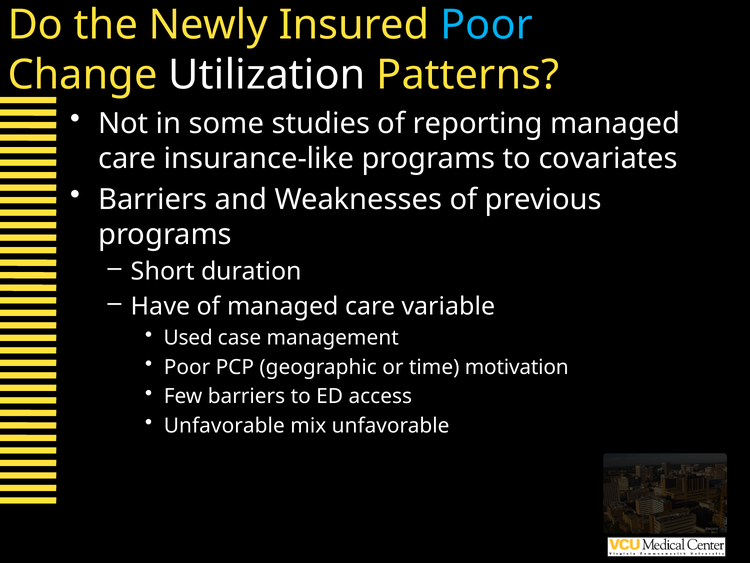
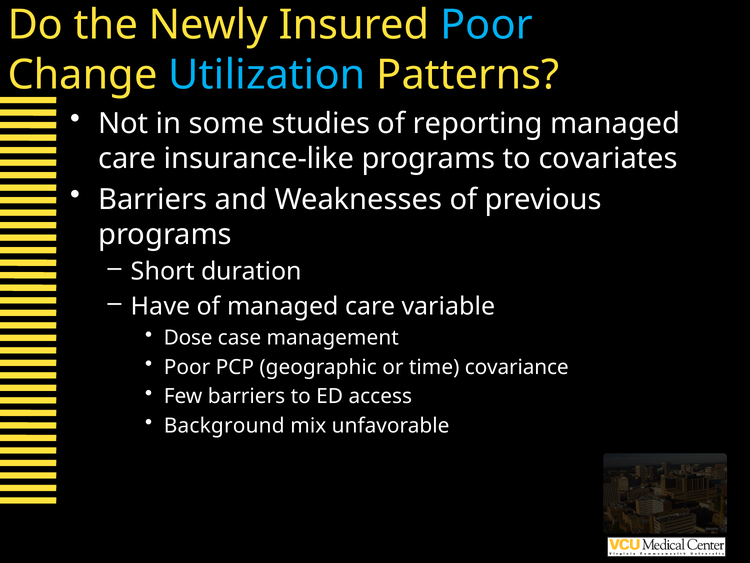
Utilization colour: white -> light blue
Used: Used -> Dose
motivation: motivation -> covariance
Unfavorable at (224, 425): Unfavorable -> Background
